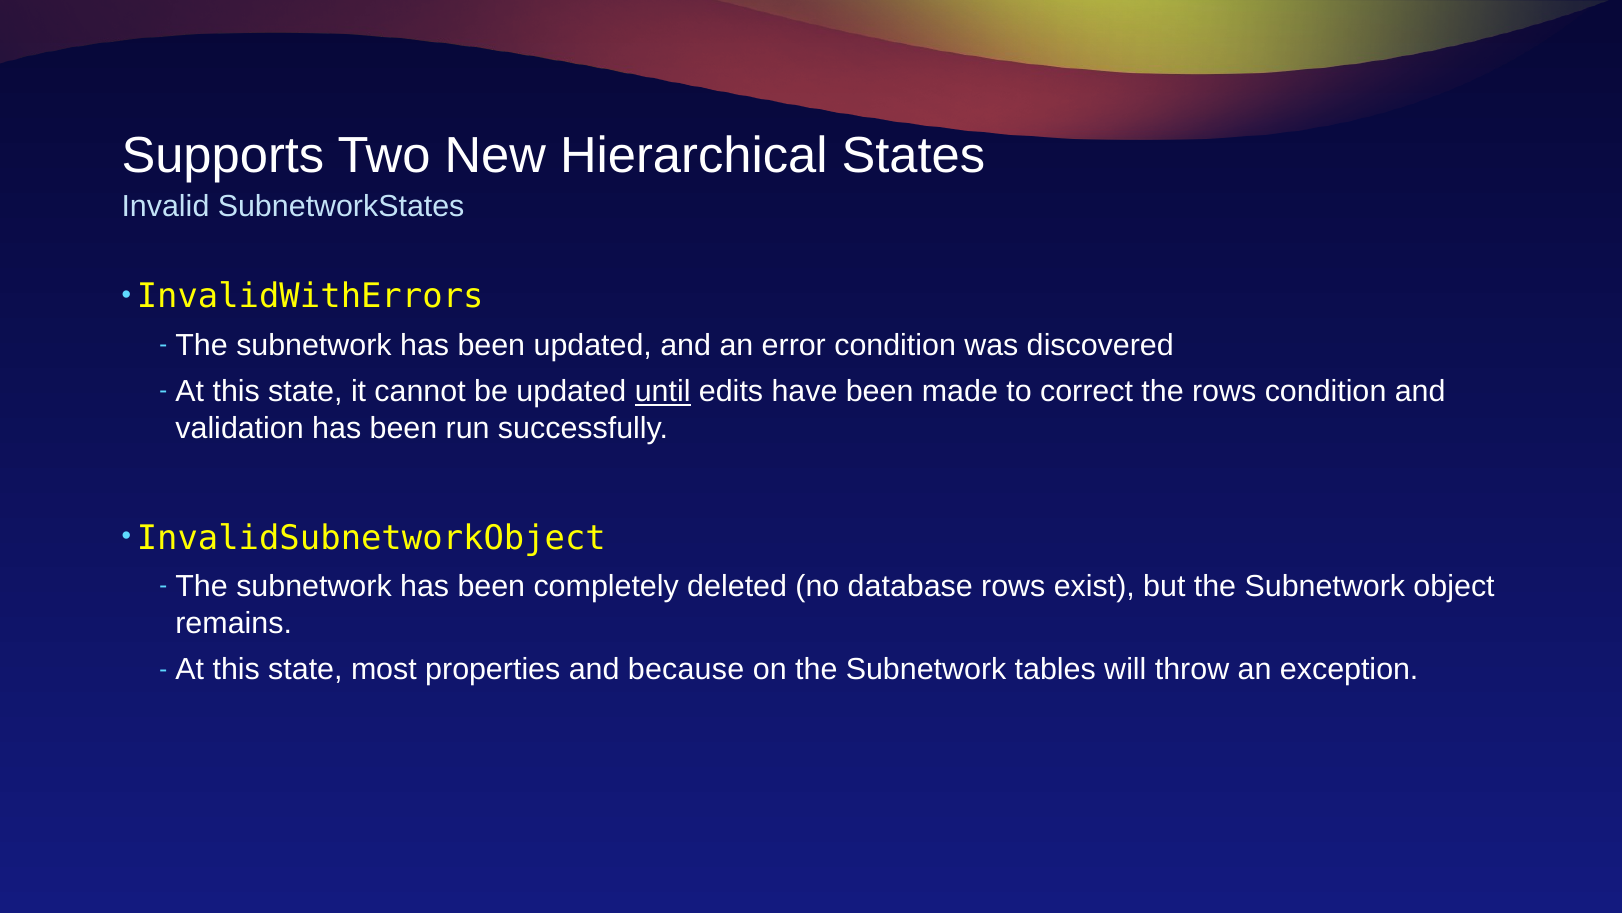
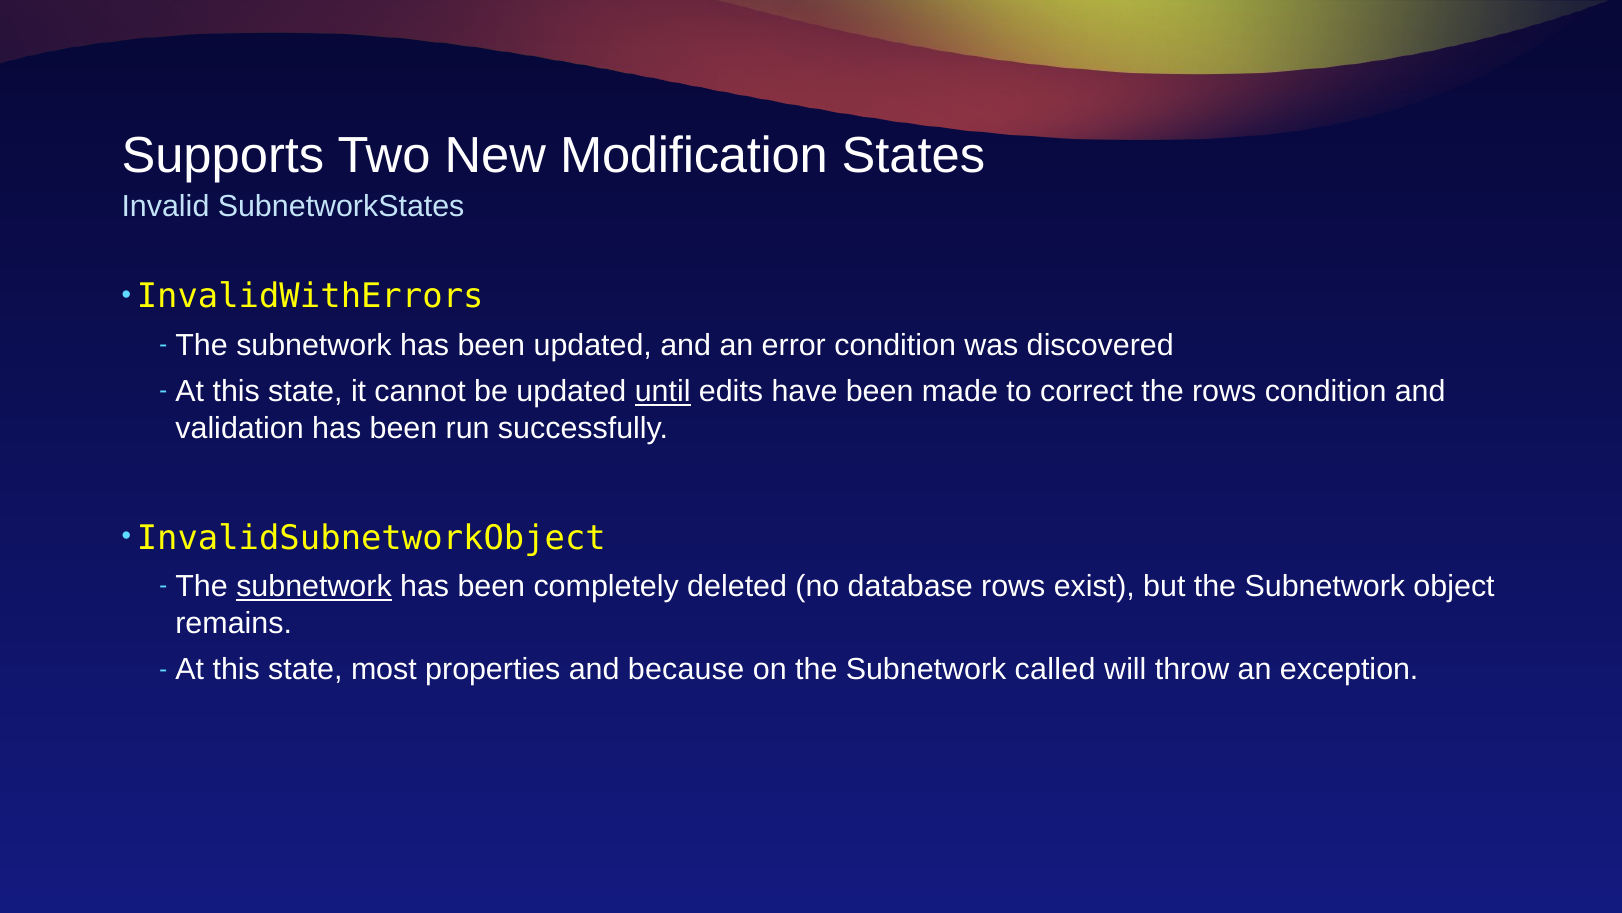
Hierarchical: Hierarchical -> Modification
subnetwork at (314, 586) underline: none -> present
tables: tables -> called
